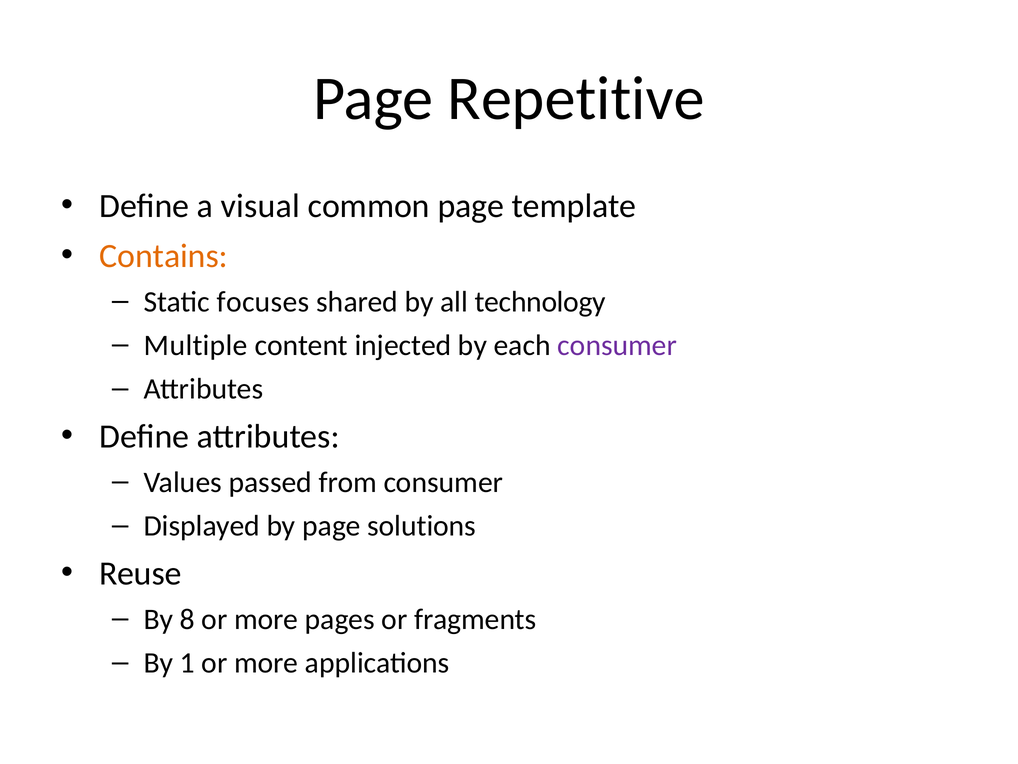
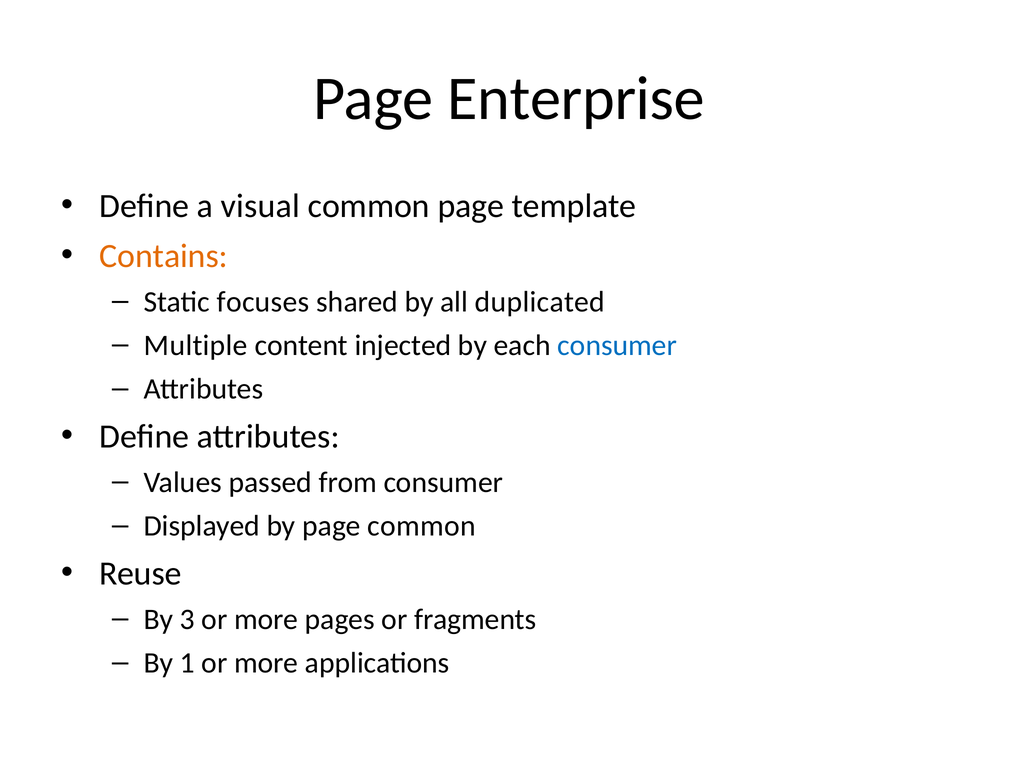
Repetitive: Repetitive -> Enterprise
technology: technology -> duplicated
consumer at (617, 345) colour: purple -> blue
page solutions: solutions -> common
8: 8 -> 3
